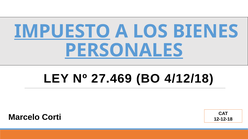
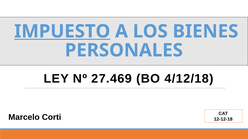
PERSONALES underline: present -> none
